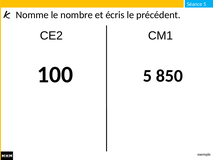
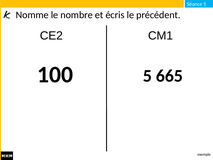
850: 850 -> 665
